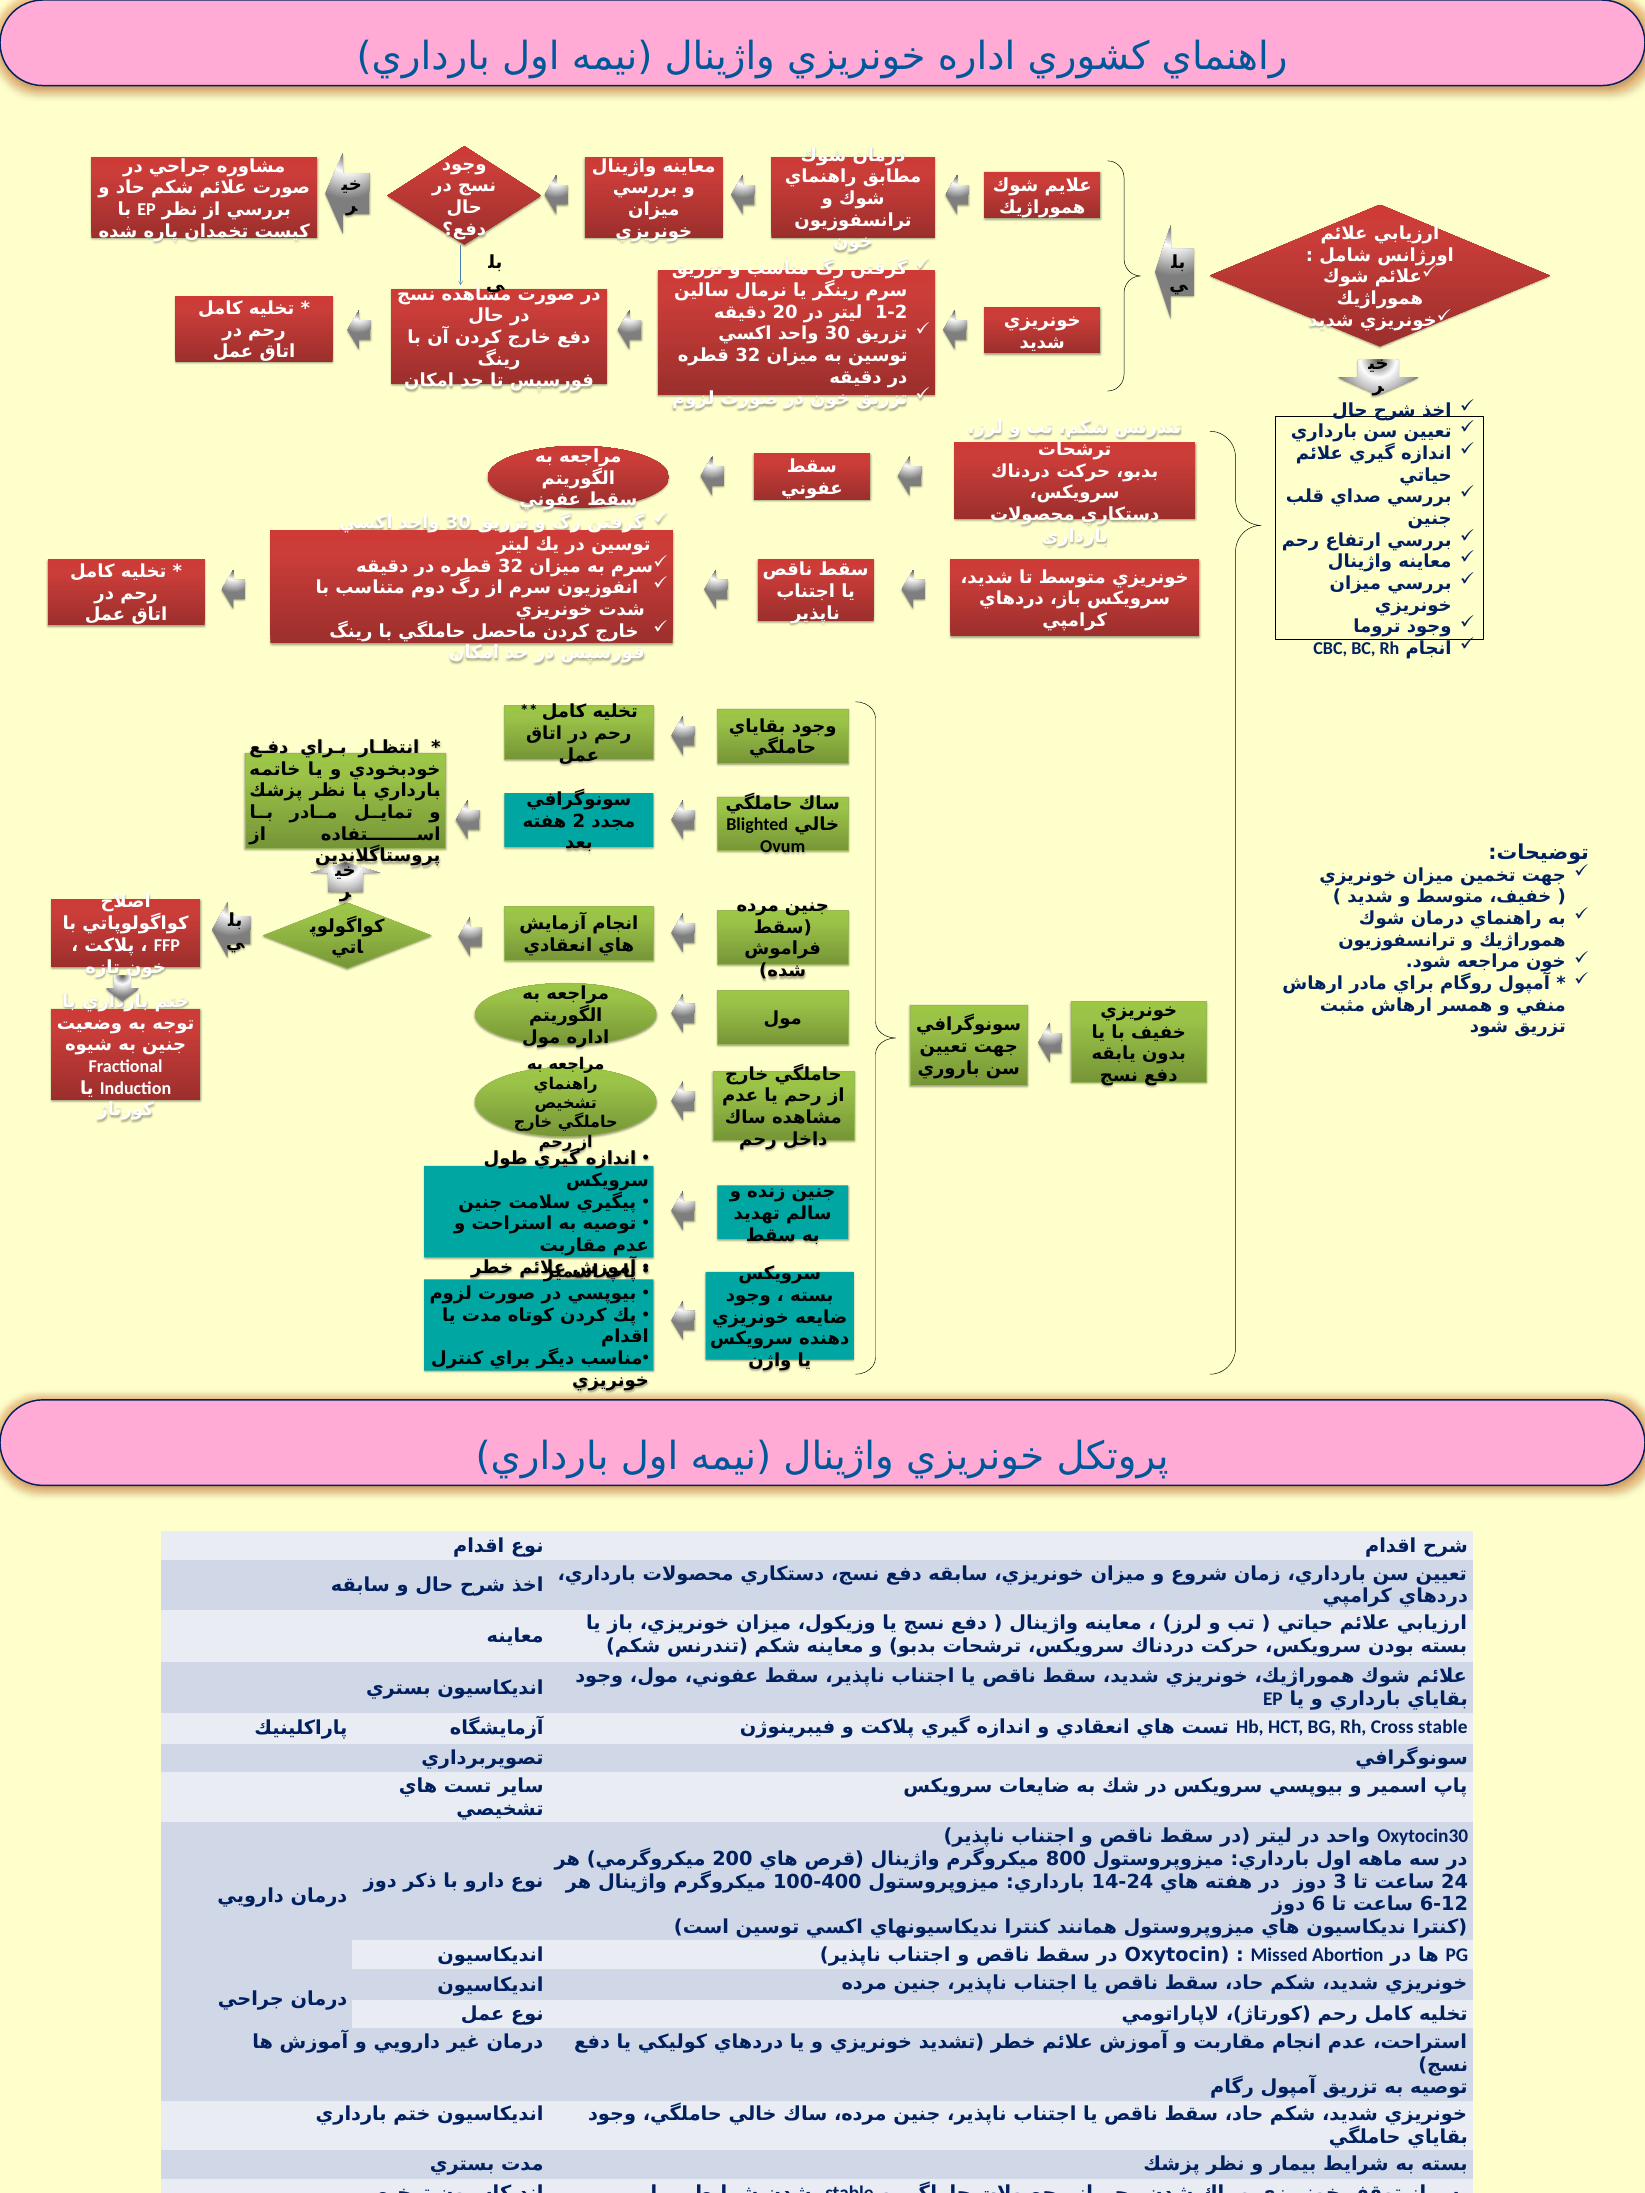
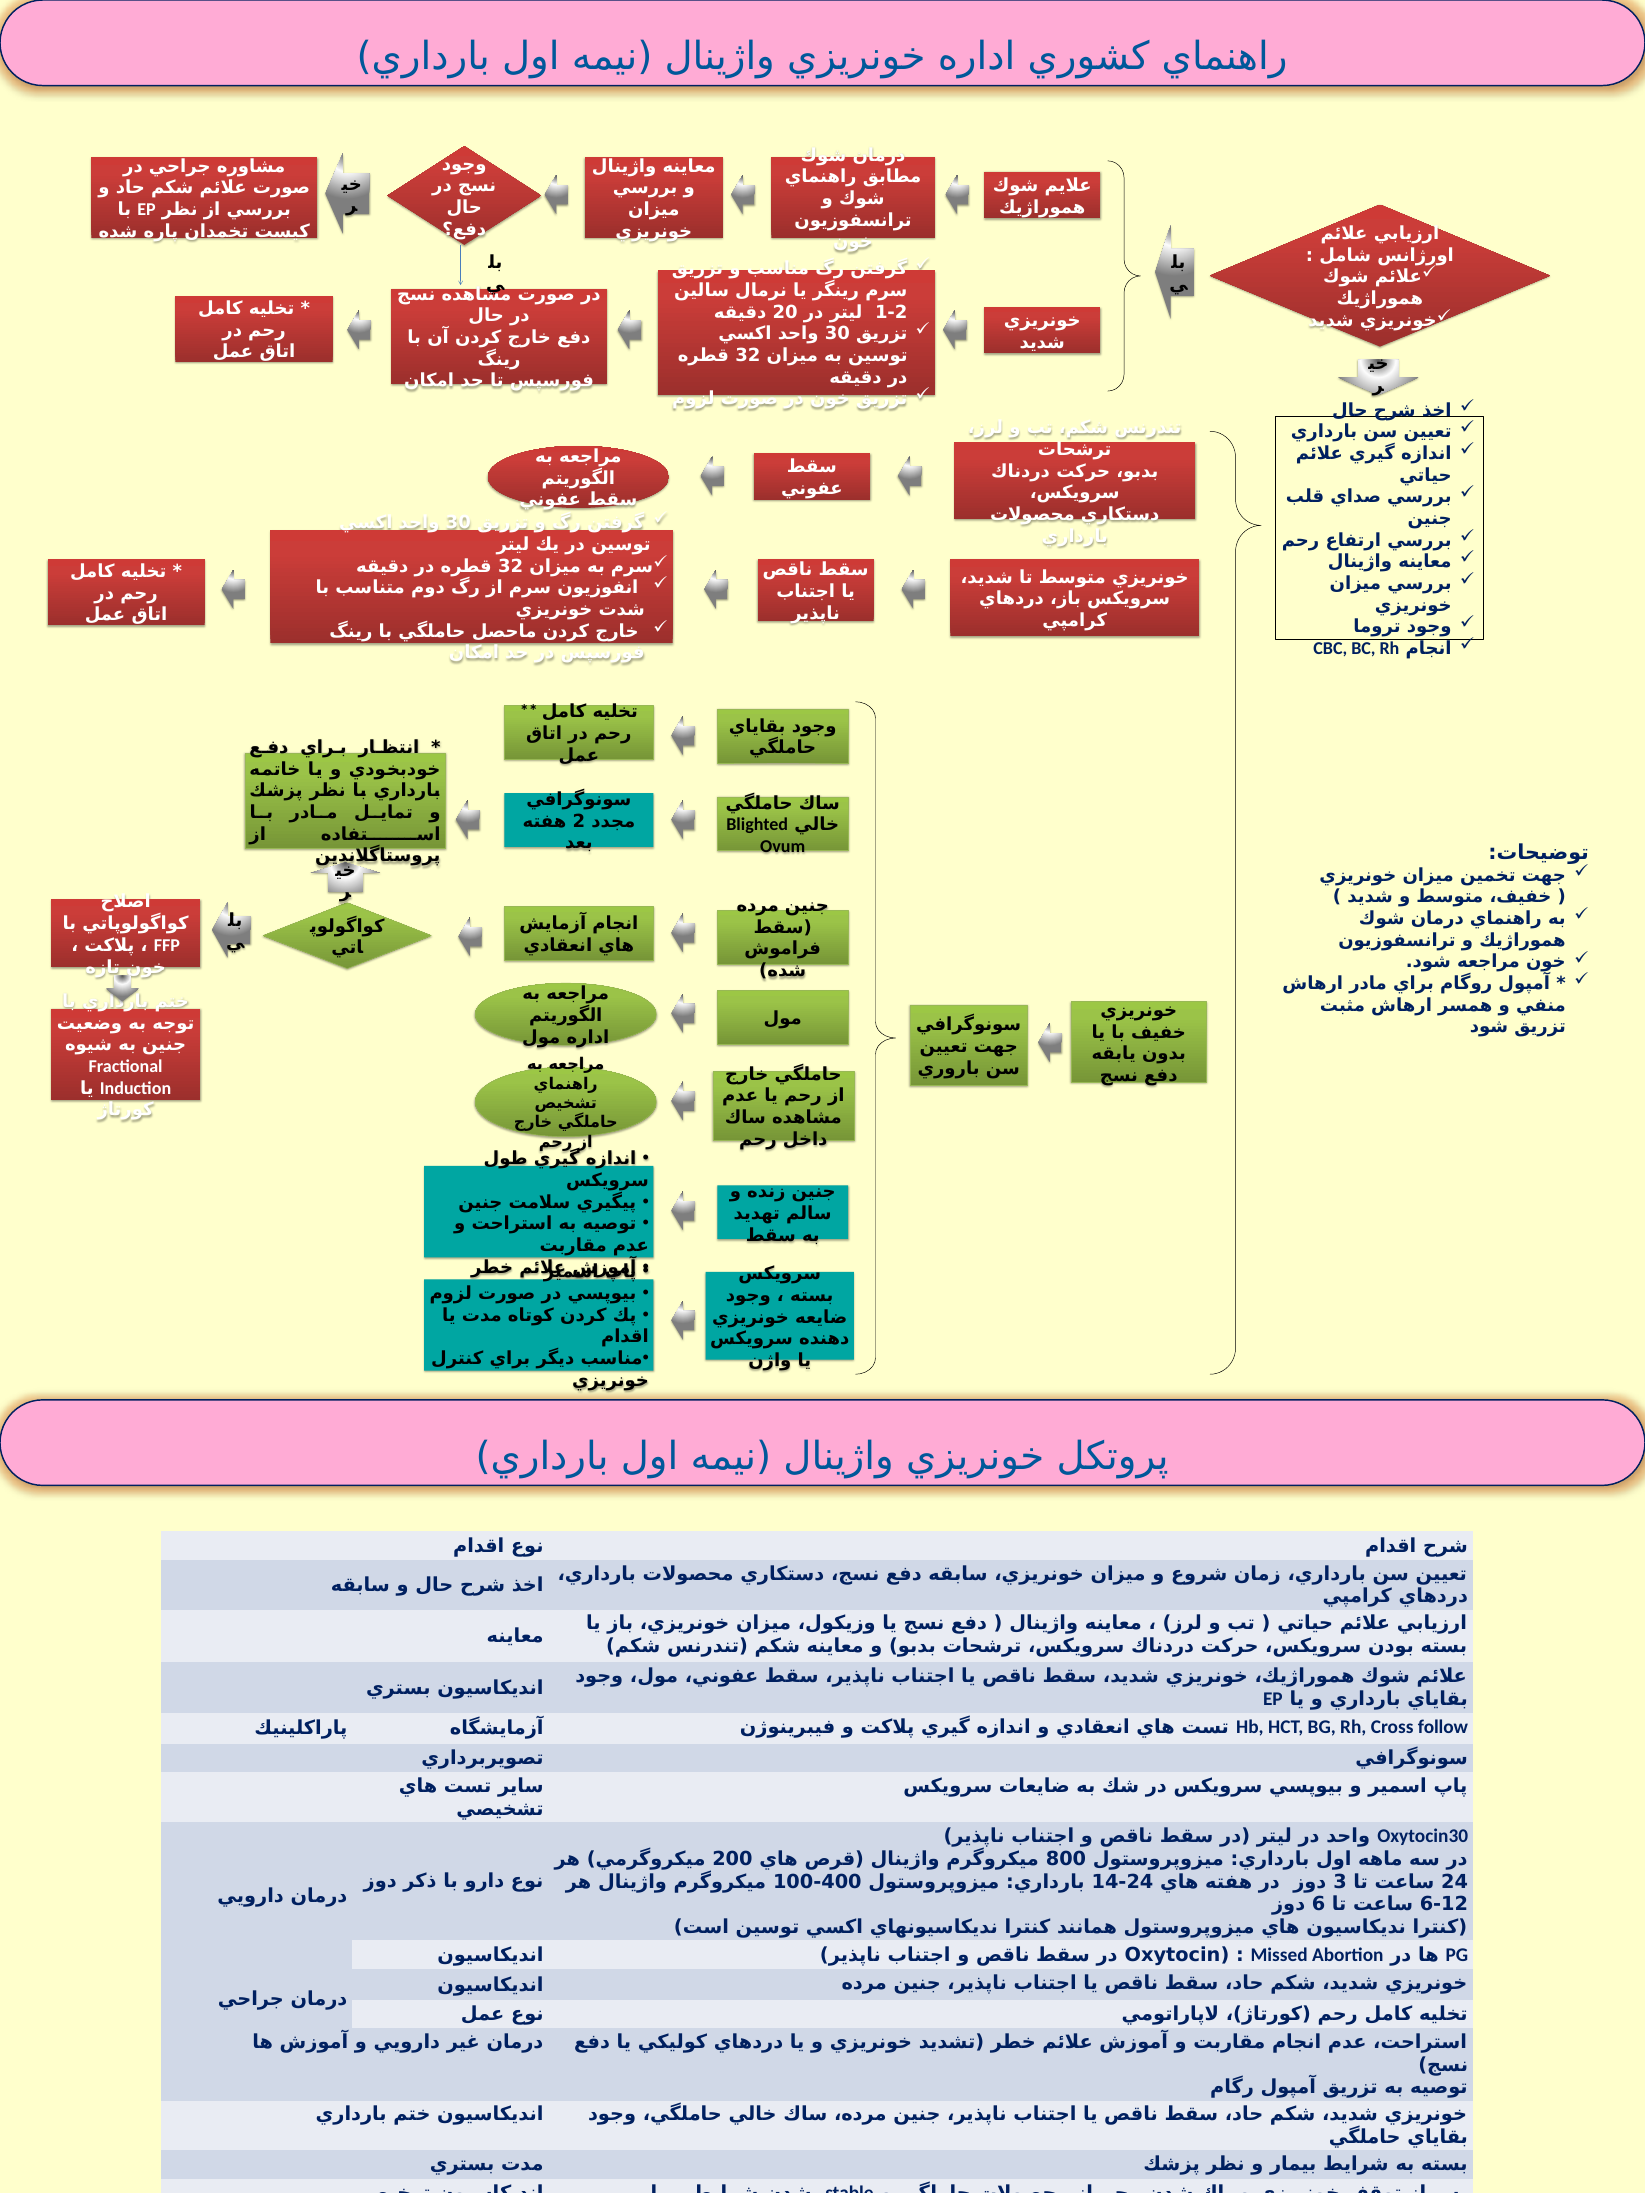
Cross stable: stable -> follow
